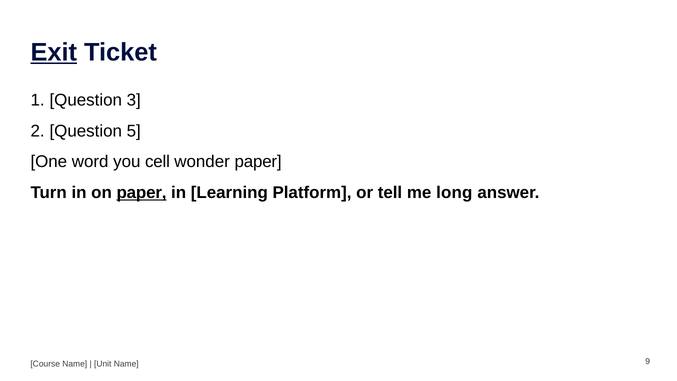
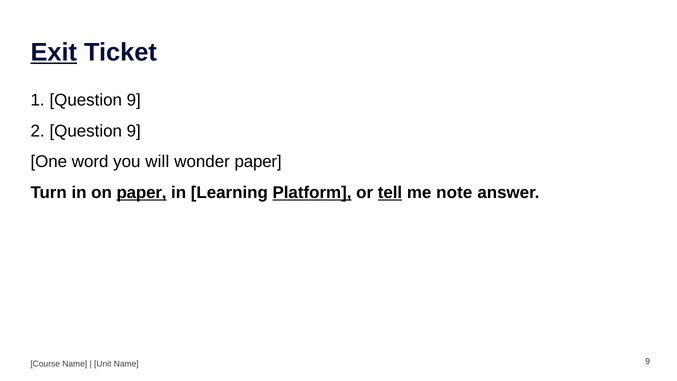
1 Question 3: 3 -> 9
2 Question 5: 5 -> 9
cell: cell -> will
Platform underline: none -> present
tell underline: none -> present
long: long -> note
